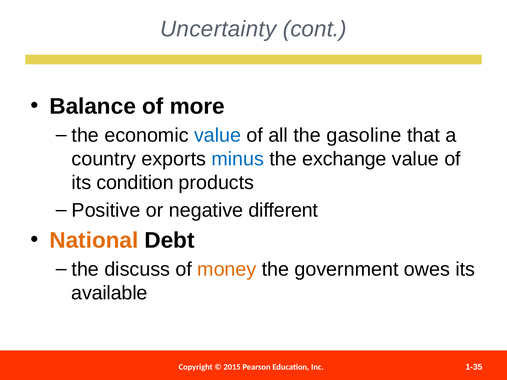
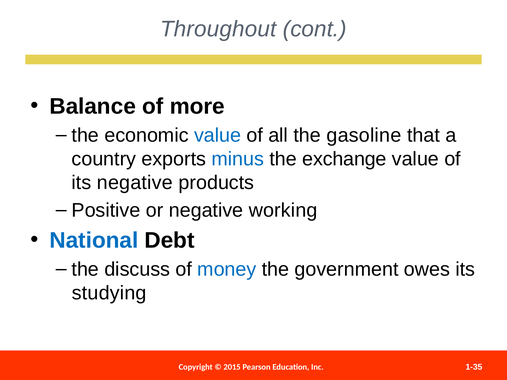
Uncertainty: Uncertainty -> Throughout
its condition: condition -> negative
different: different -> working
National colour: orange -> blue
money colour: orange -> blue
available: available -> studying
